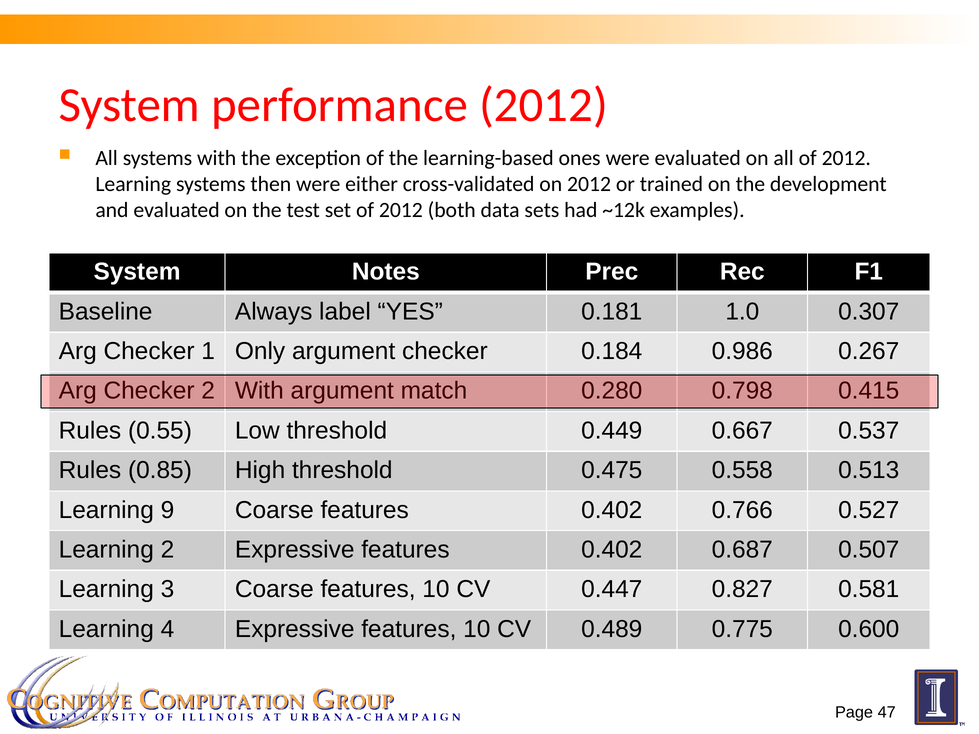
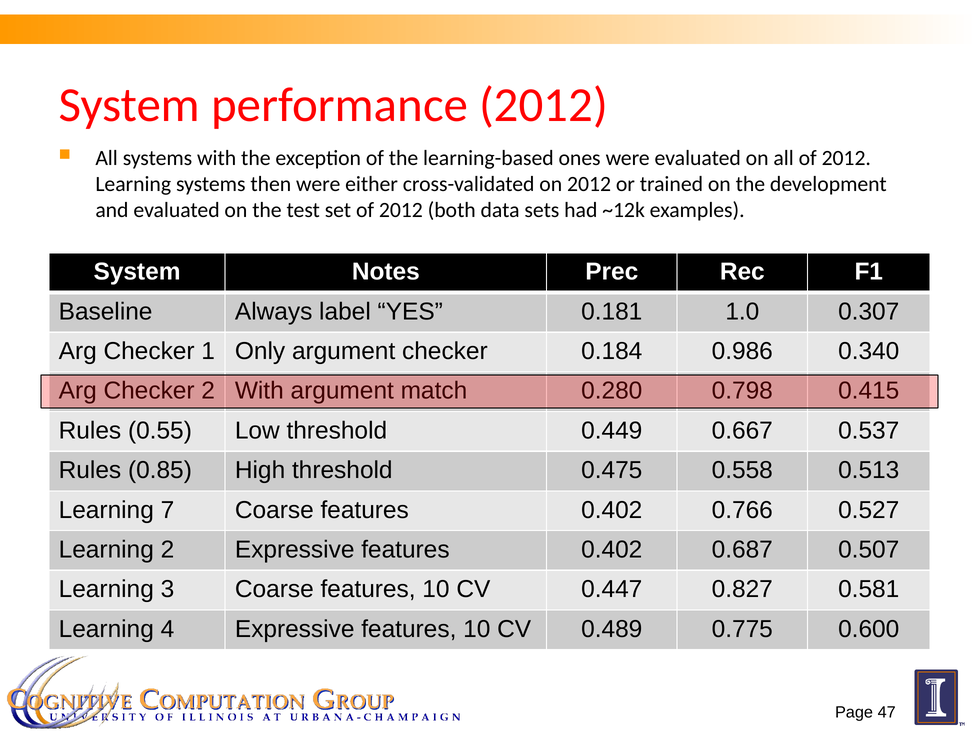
0.267: 0.267 -> 0.340
9: 9 -> 7
